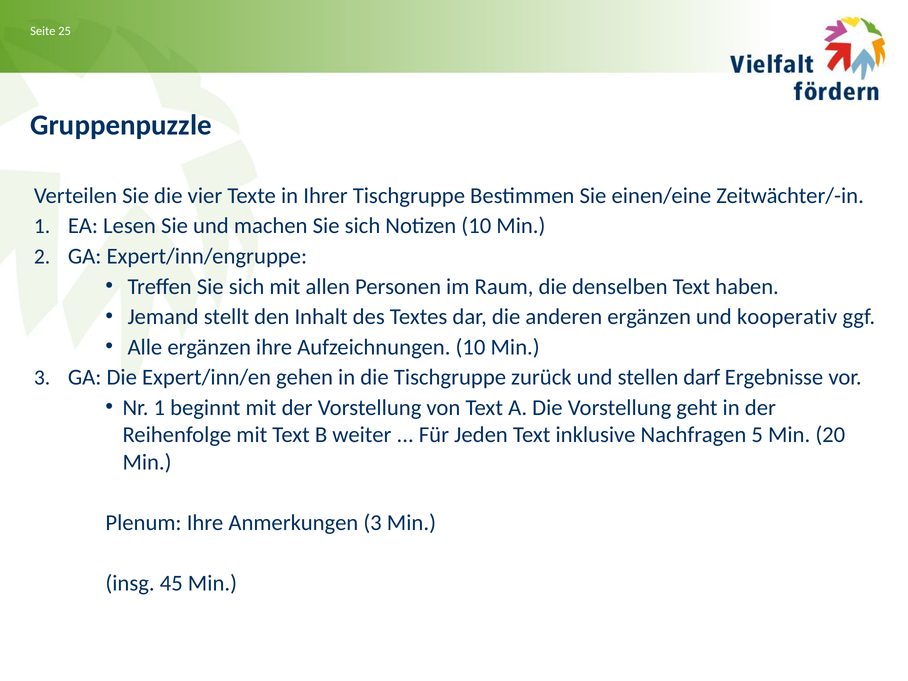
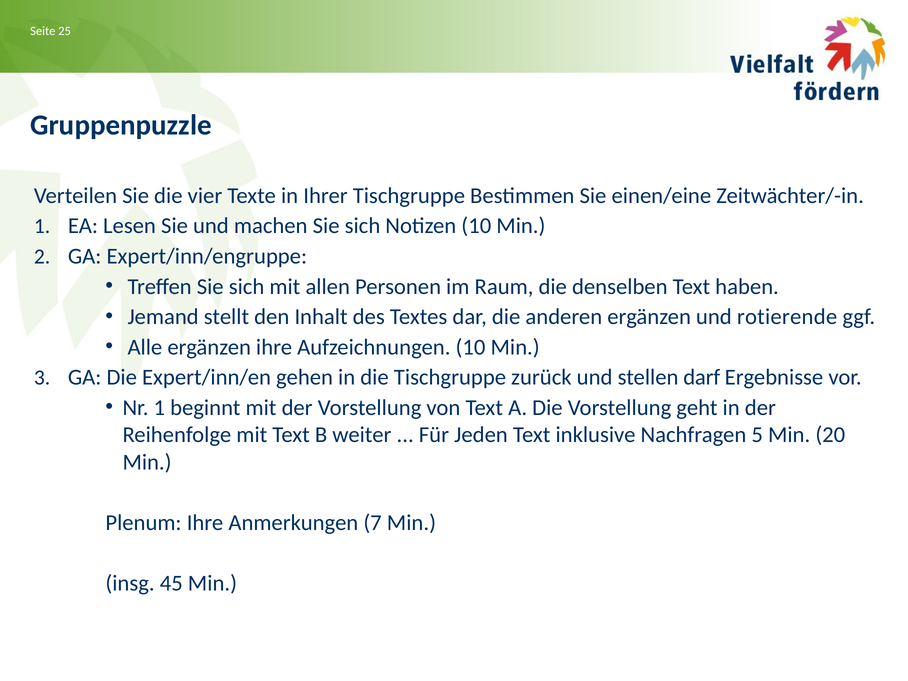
kooperativ: kooperativ -> rotierende
Anmerkungen 3: 3 -> 7
